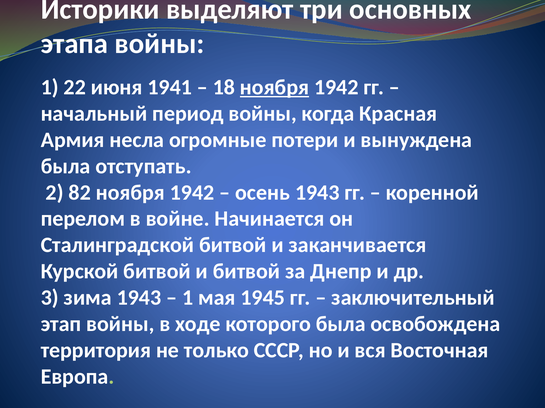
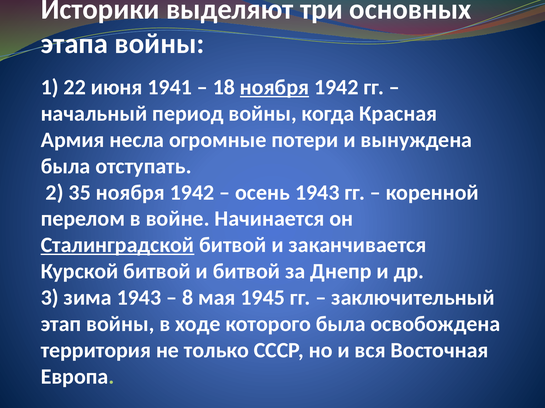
82: 82 -> 35
Сталинградской underline: none -> present
1 at (188, 298): 1 -> 8
